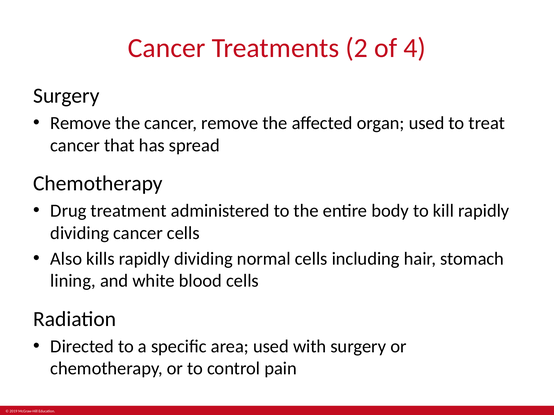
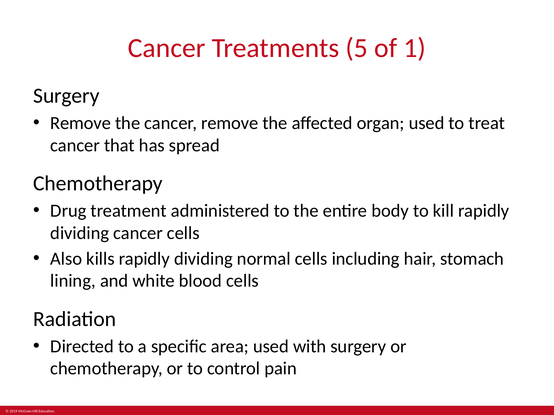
2: 2 -> 5
4: 4 -> 1
